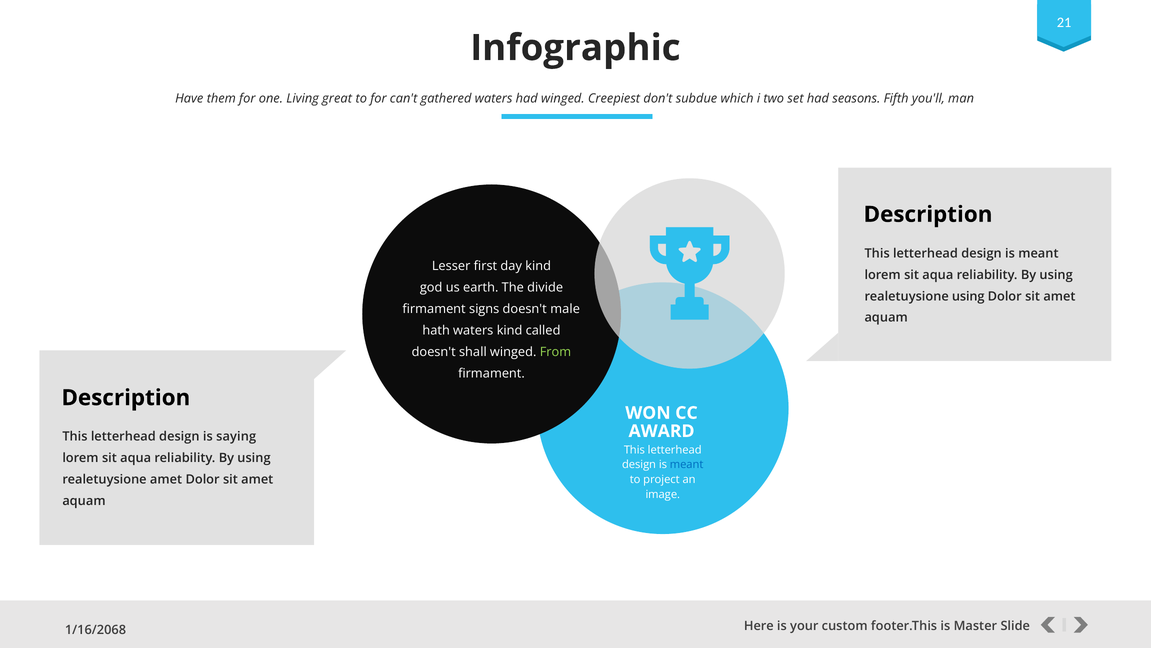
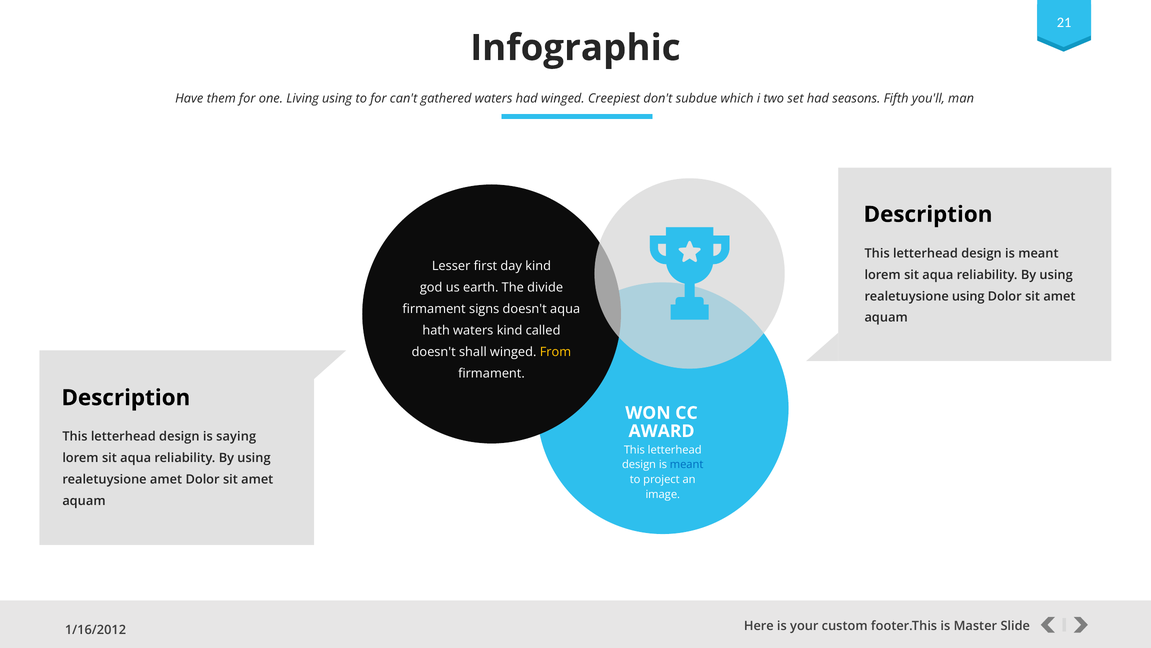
Living great: great -> using
doesn't male: male -> aqua
From colour: light green -> yellow
1/16/2068: 1/16/2068 -> 1/16/2012
